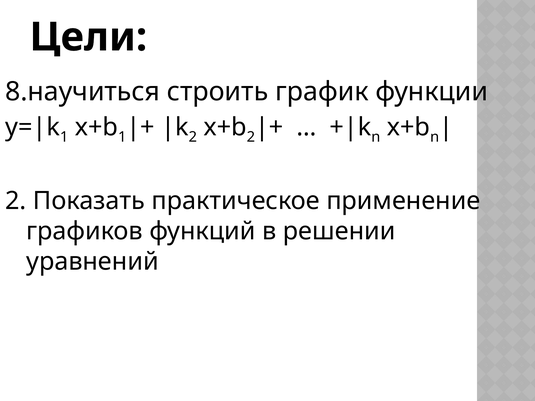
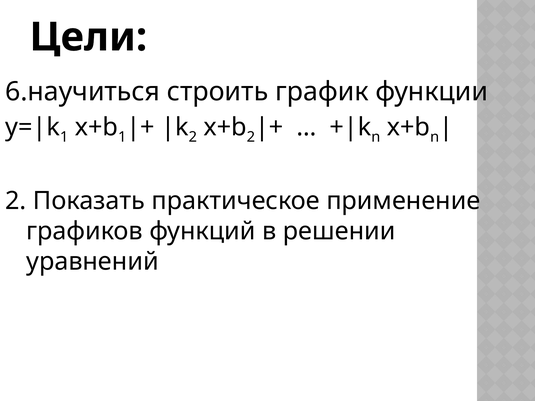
8.научиться: 8.научиться -> 6.научиться
